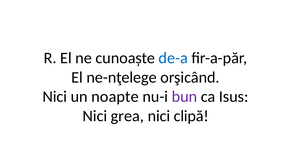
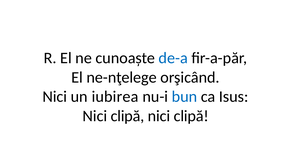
noapte: noapte -> iubirea
bun colour: purple -> blue
grea at (127, 116): grea -> clipă
